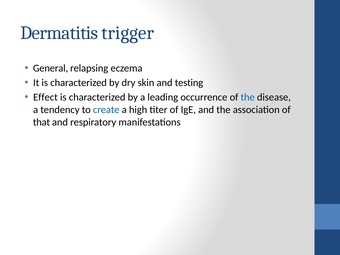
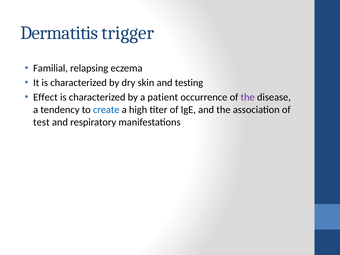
General: General -> Familial
leading: leading -> patient
the at (248, 97) colour: blue -> purple
that: that -> test
